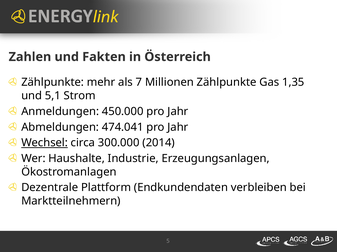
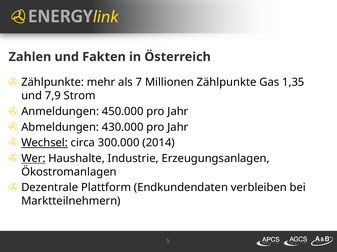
5,1: 5,1 -> 7,9
474.041: 474.041 -> 430.000
Wer underline: none -> present
